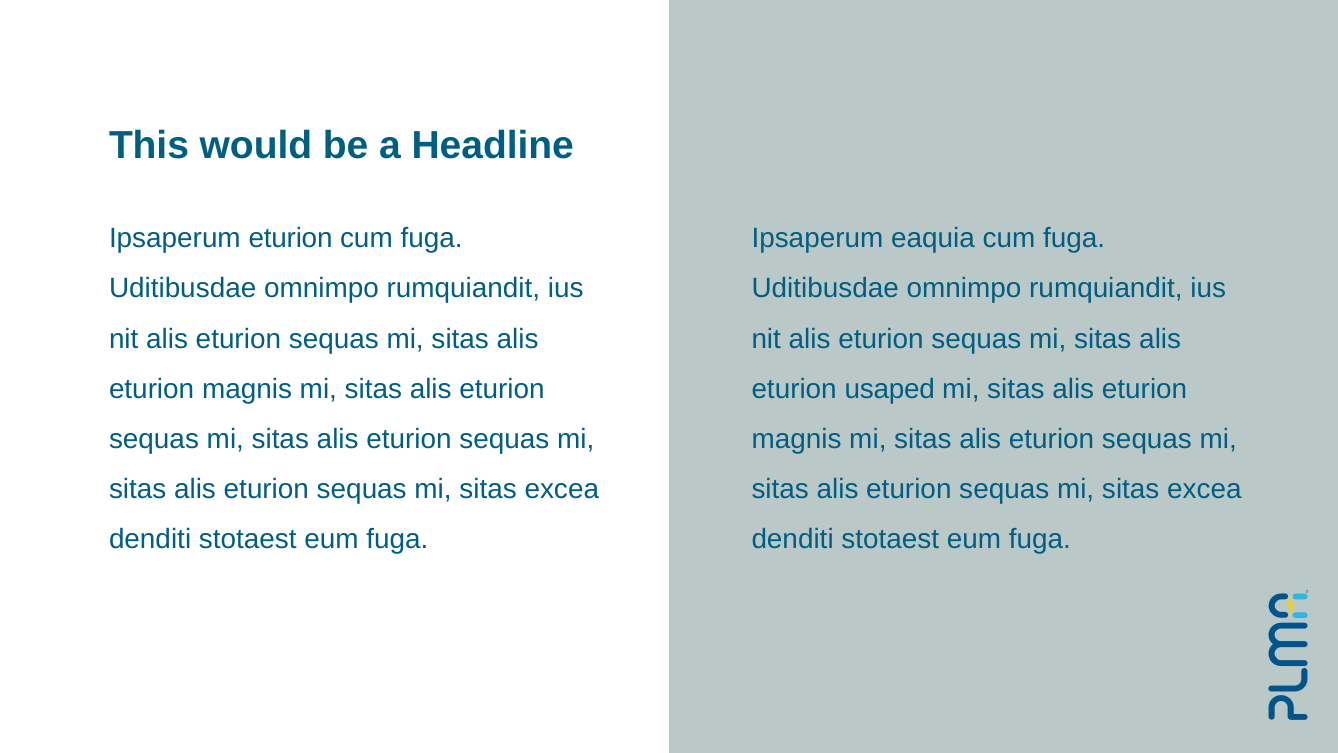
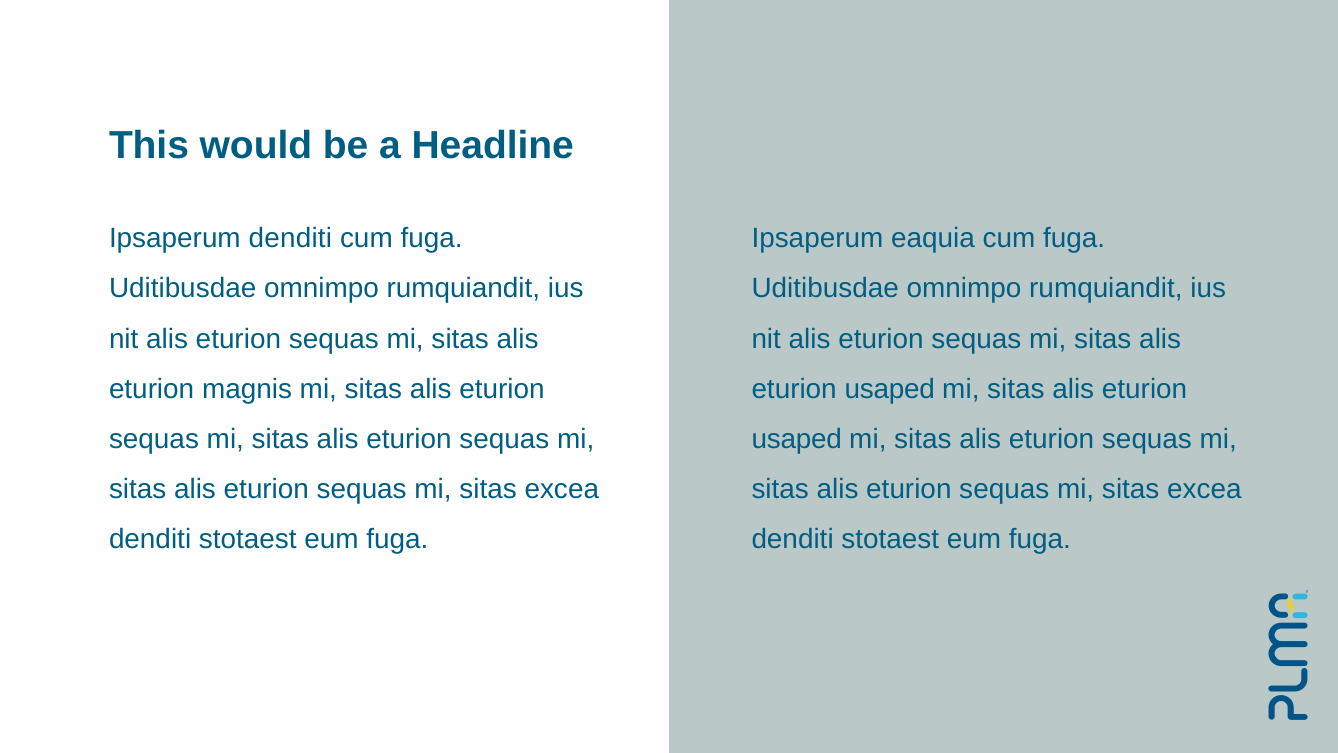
Ipsaperum eturion: eturion -> denditi
magnis at (797, 439): magnis -> usaped
